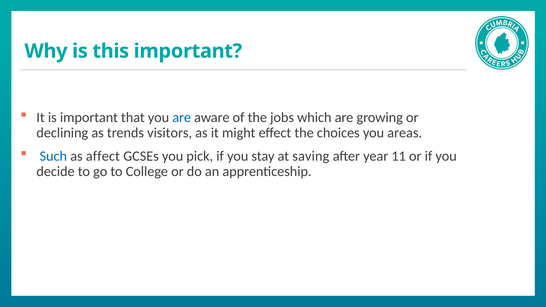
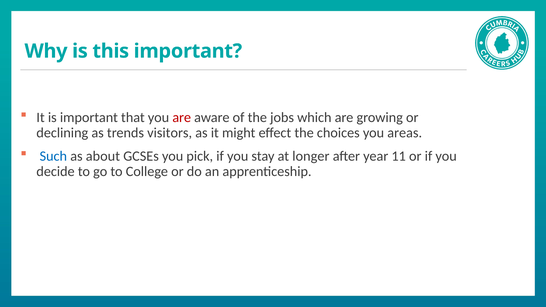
are at (182, 117) colour: blue -> red
affect: affect -> about
saving: saving -> longer
